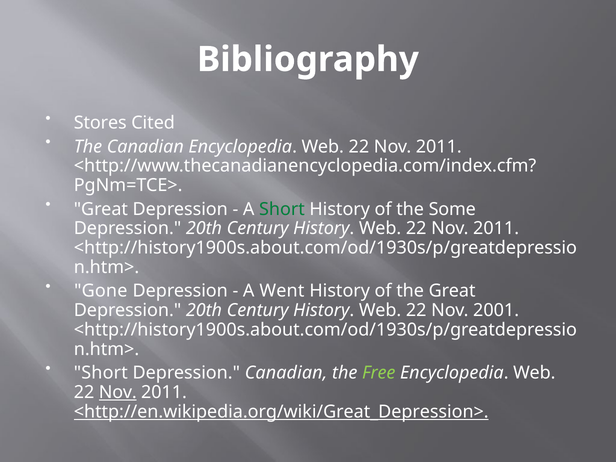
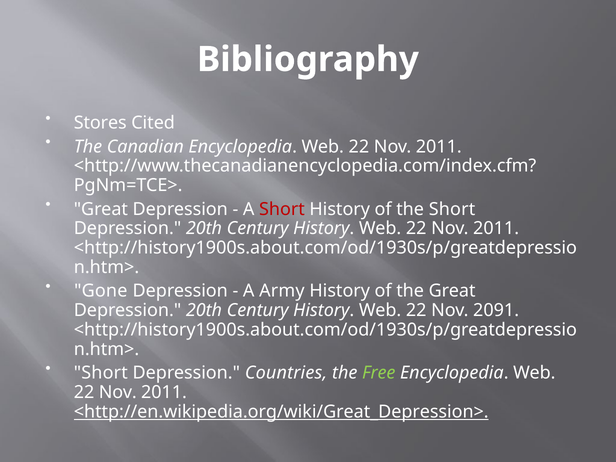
Short at (282, 209) colour: green -> red
the Some: Some -> Short
Went: Went -> Army
2001: 2001 -> 2091
Depression Canadian: Canadian -> Countries
Nov at (118, 392) underline: present -> none
